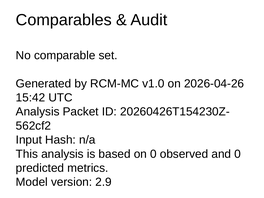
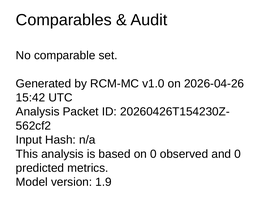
2.9: 2.9 -> 1.9
